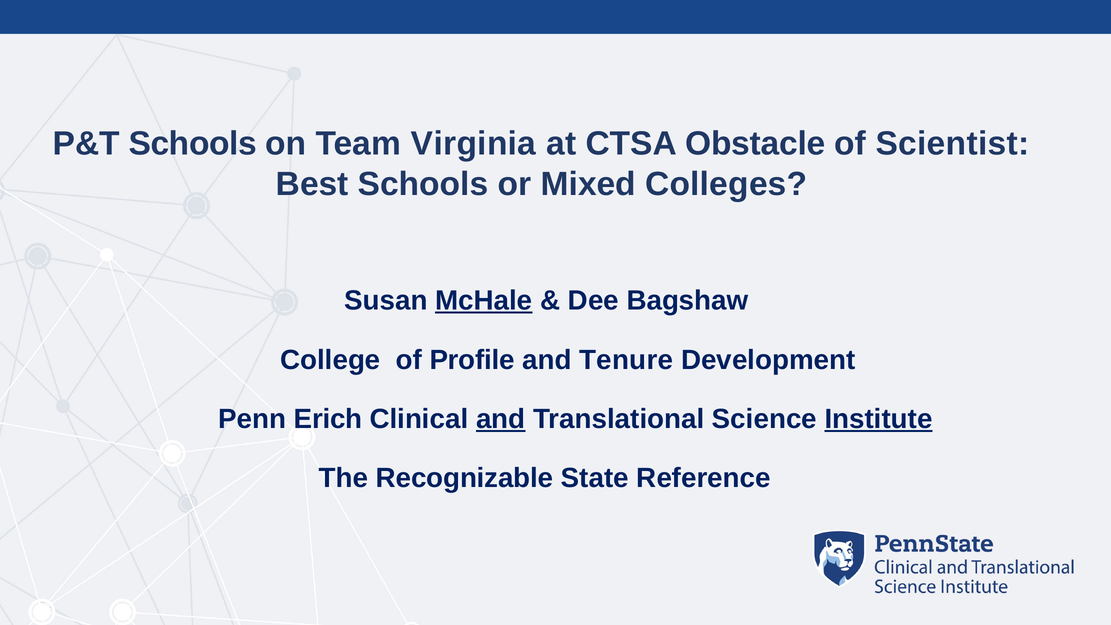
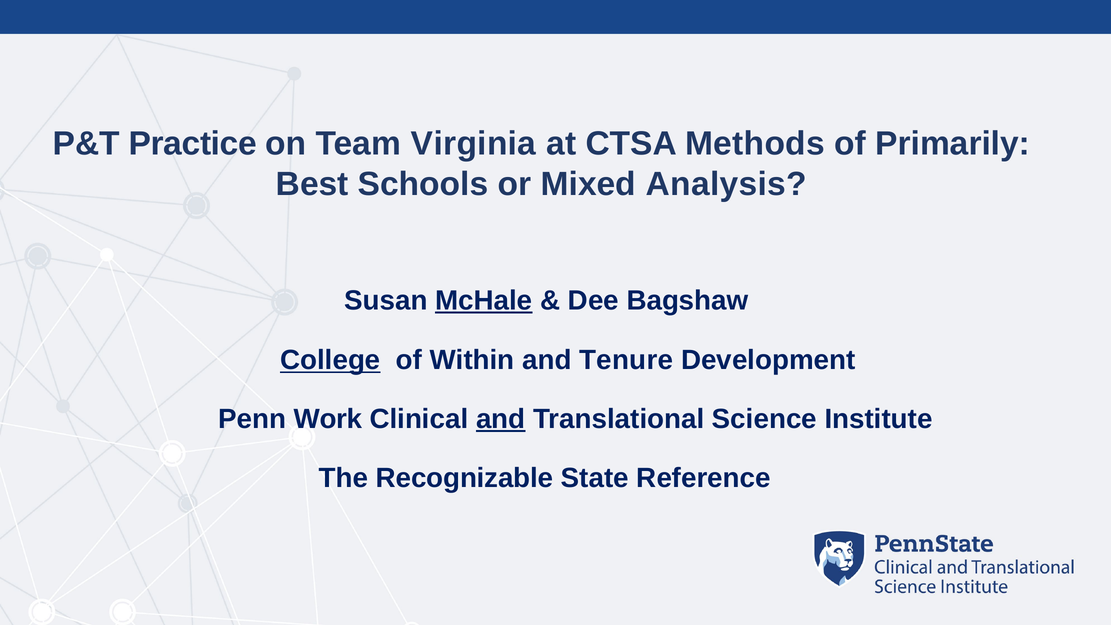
P&T Schools: Schools -> Practice
Obstacle: Obstacle -> Methods
Scientist: Scientist -> Primarily
Colleges: Colleges -> Analysis
College underline: none -> present
Profile: Profile -> Within
Erich: Erich -> Work
Institute underline: present -> none
